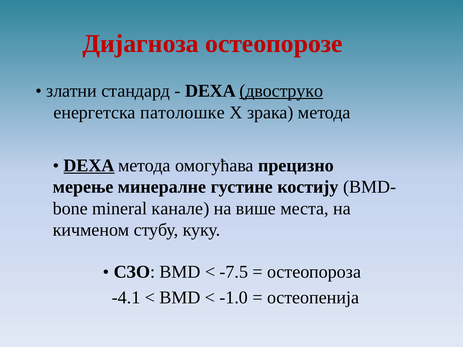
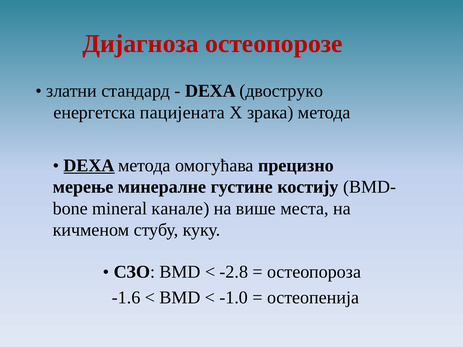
двоструко underline: present -> none
патолошке: патолошке -> пацијената
-7.5: -7.5 -> -2.8
-4.1: -4.1 -> -1.6
